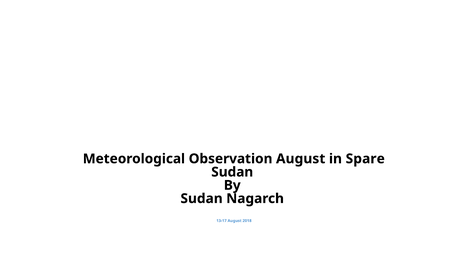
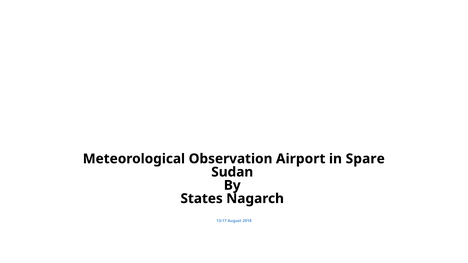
Observation August: August -> Airport
Sudan at (202, 199): Sudan -> States
